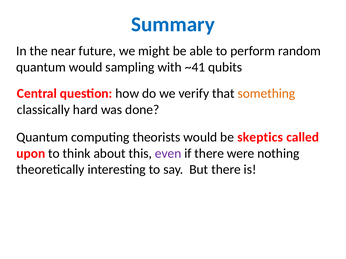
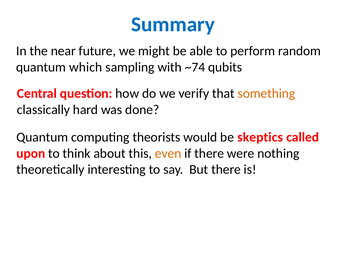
quantum would: would -> which
~41: ~41 -> ~74
even colour: purple -> orange
